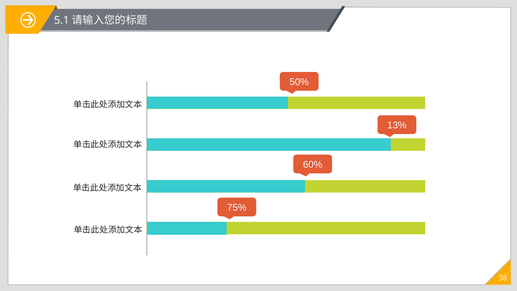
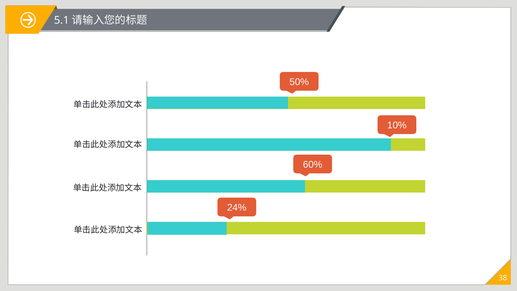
13%: 13% -> 10%
75%: 75% -> 24%
